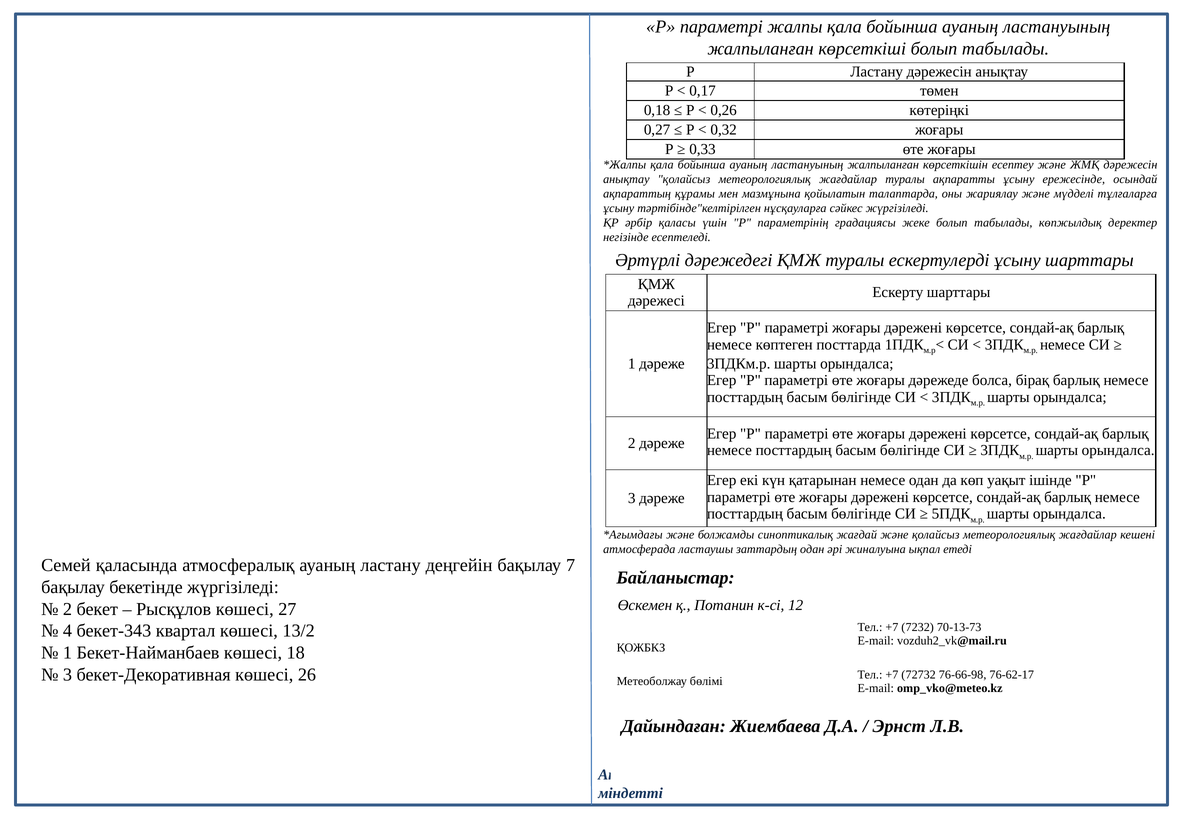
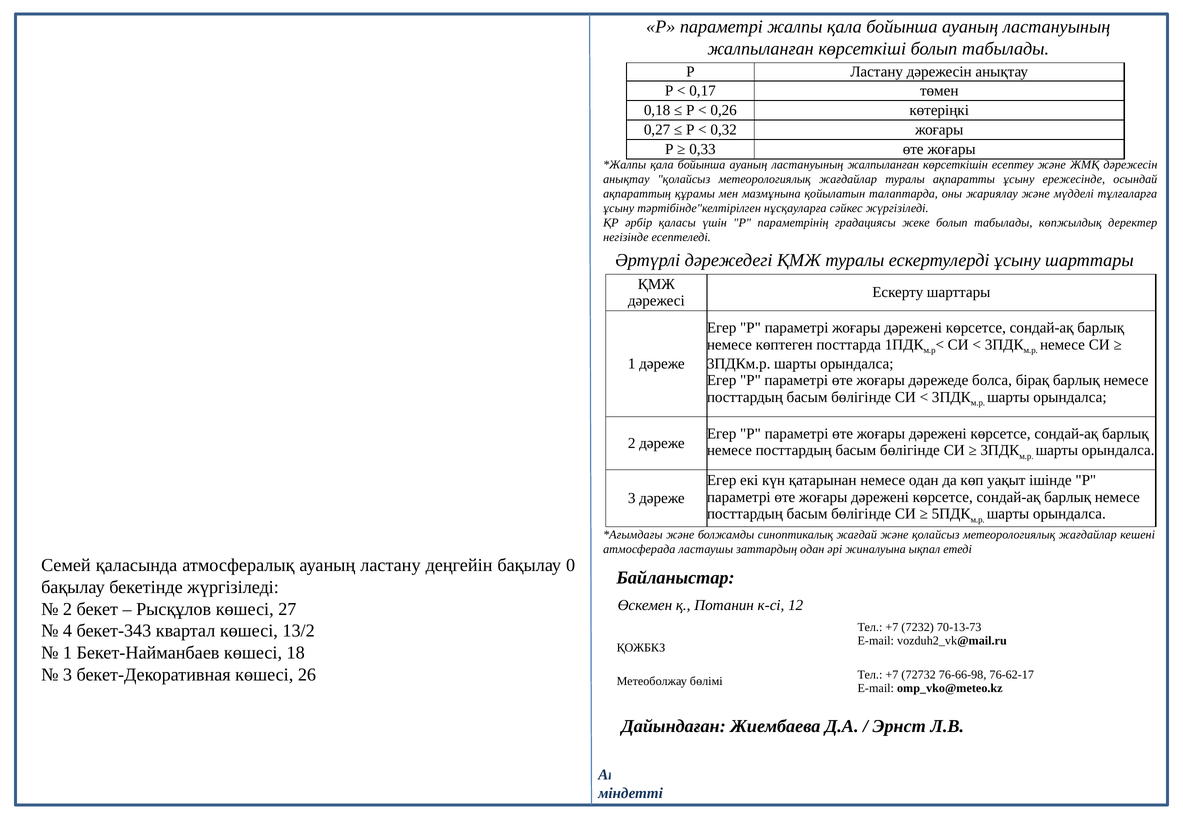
7: 7 -> 0
